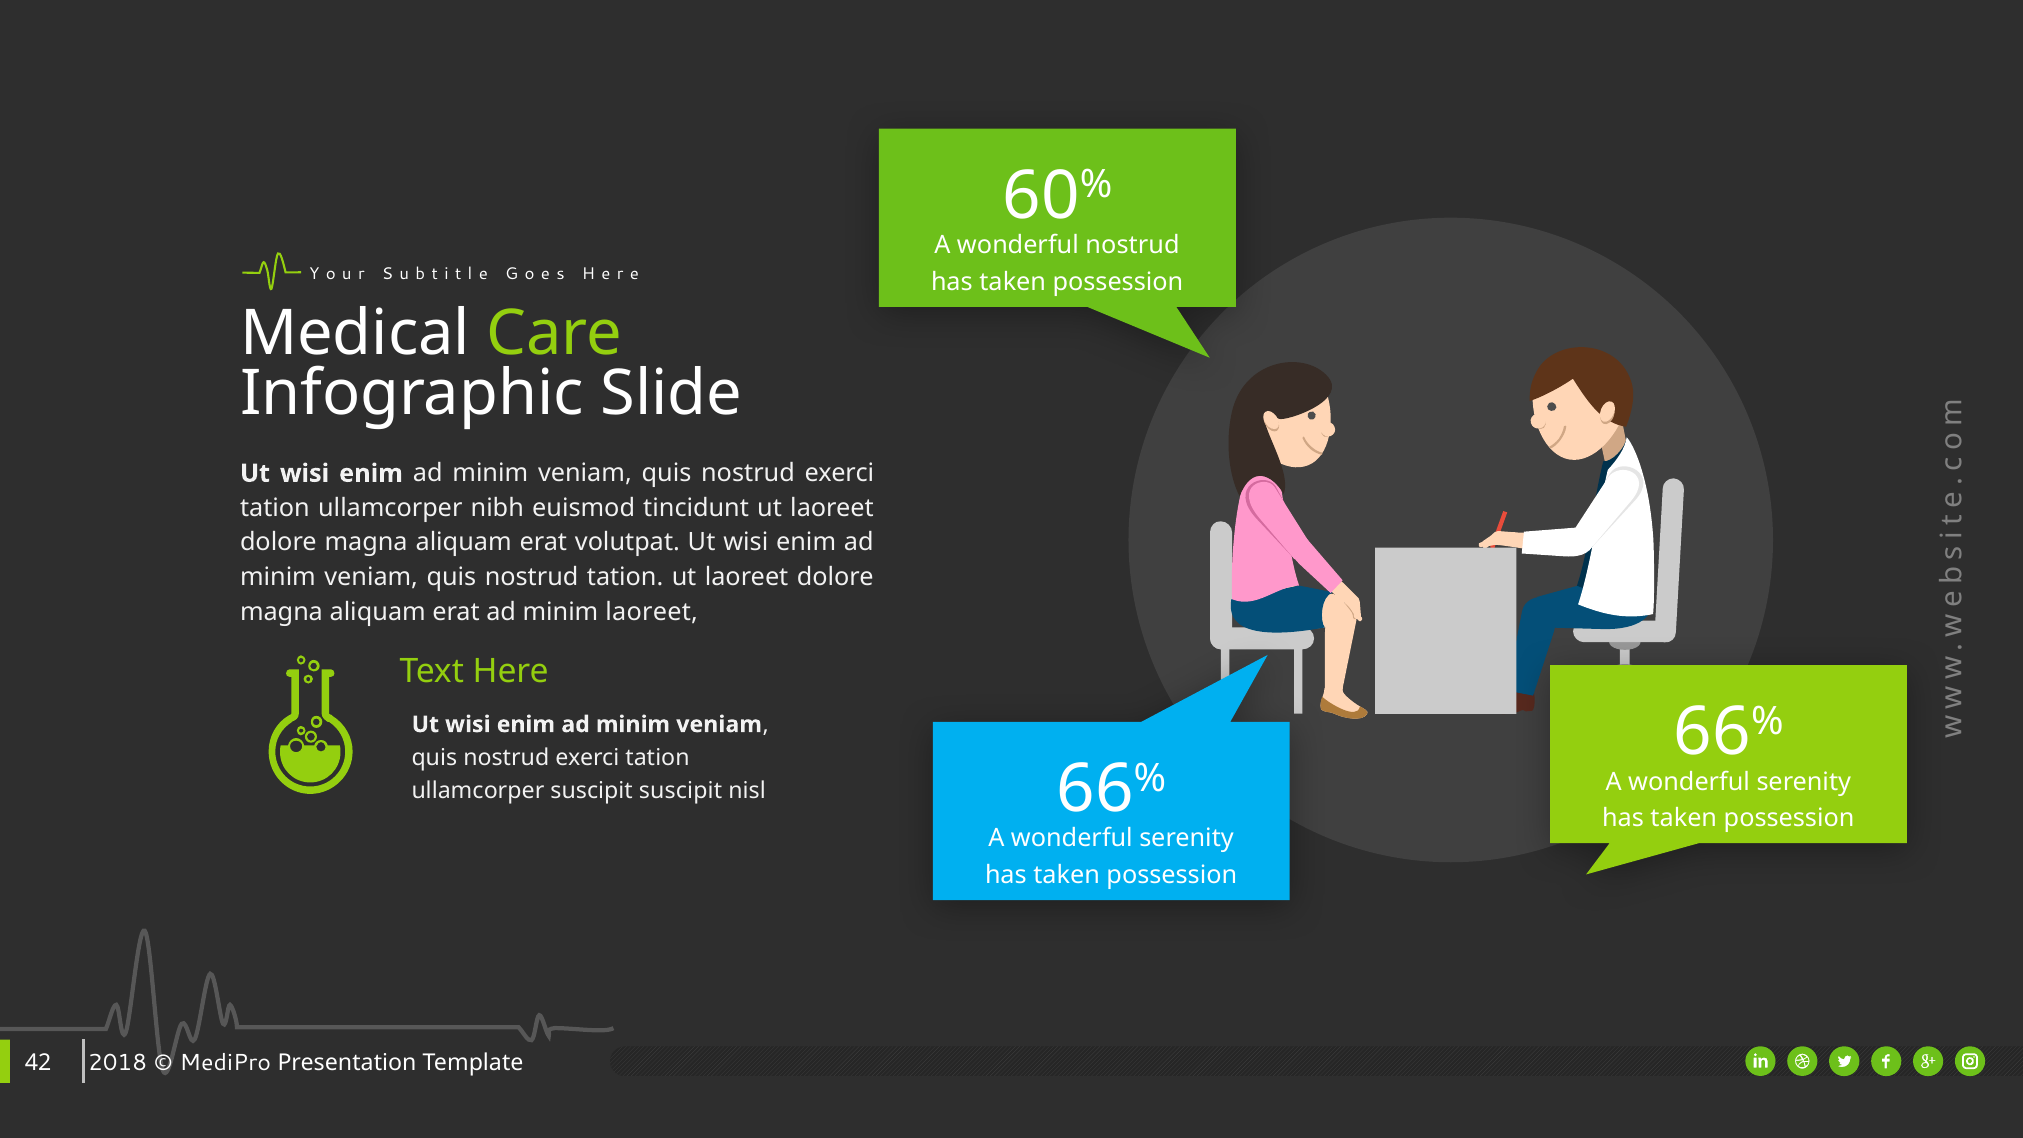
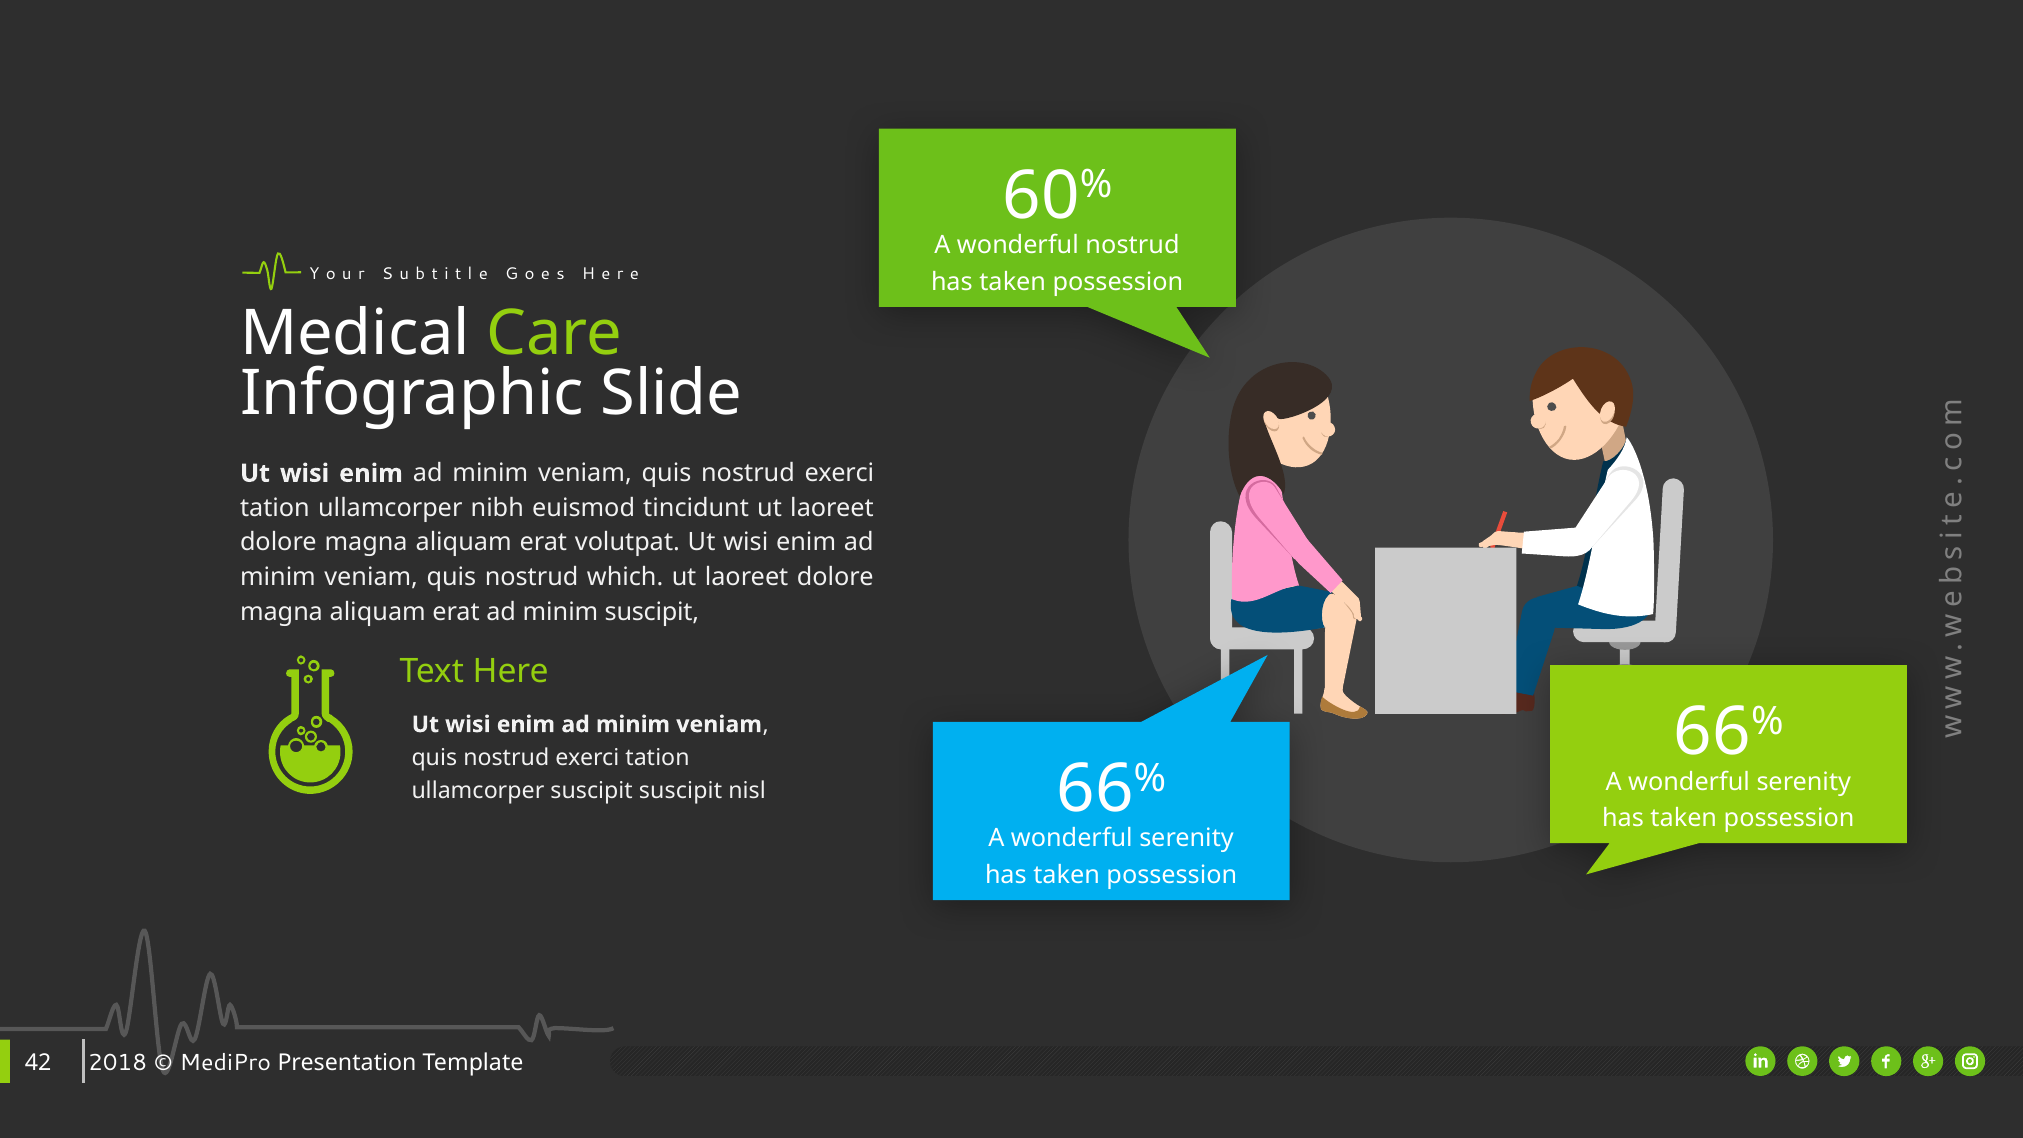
nostrud tation: tation -> which
minim laoreet: laoreet -> suscipit
